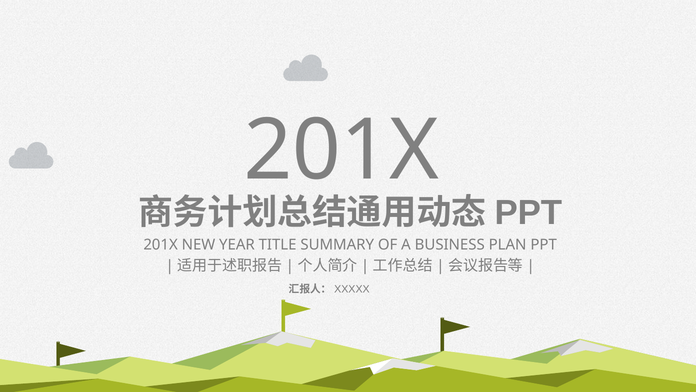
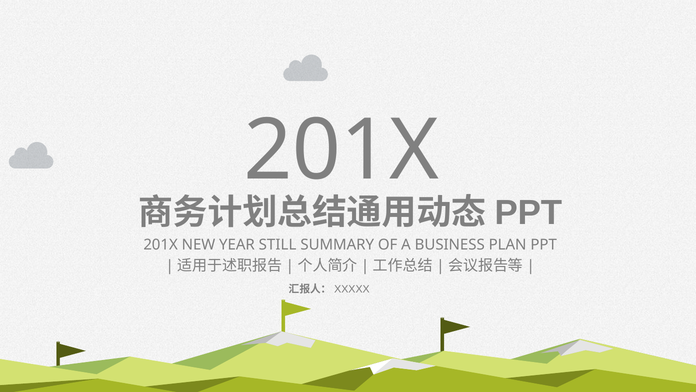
TITLE: TITLE -> STILL
